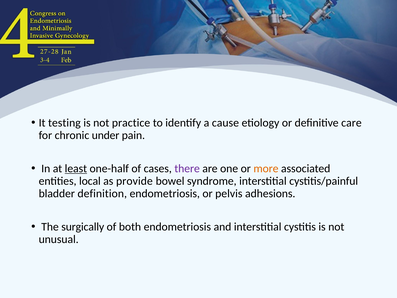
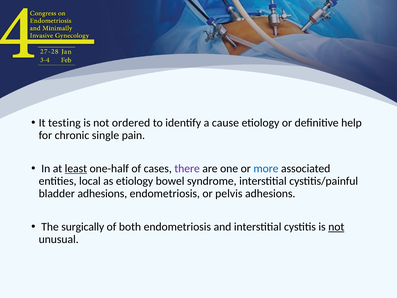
practice: practice -> ordered
care: care -> help
under: under -> single
more colour: orange -> blue
as provide: provide -> etiology
bladder definition: definition -> adhesions
not at (336, 227) underline: none -> present
